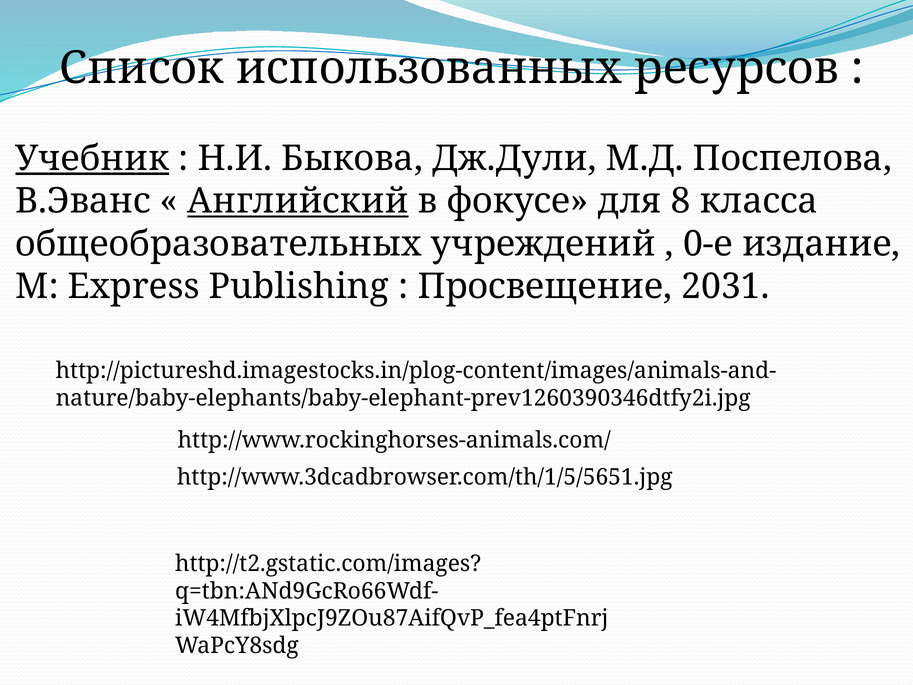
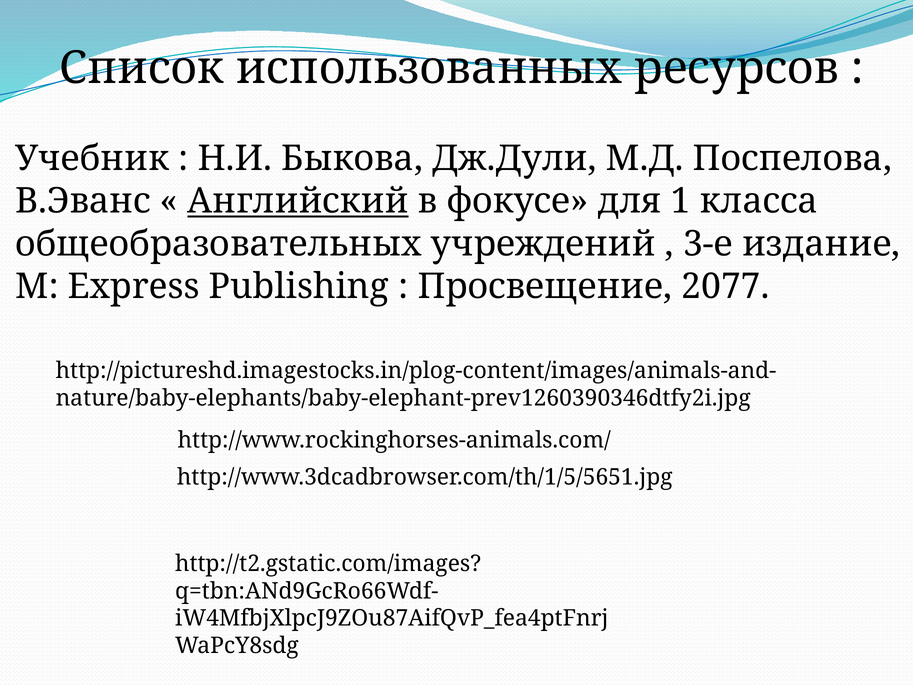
Учебник underline: present -> none
8: 8 -> 1
0-е: 0-е -> 3-е
2031: 2031 -> 2077
